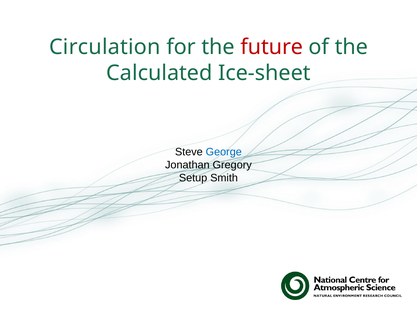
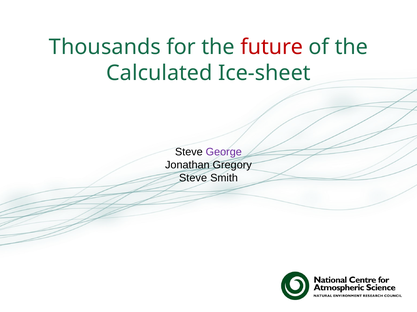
Circulation: Circulation -> Thousands
George colour: blue -> purple
Setup at (193, 178): Setup -> Steve
